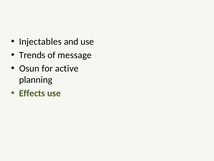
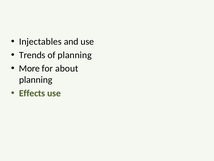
of message: message -> planning
Osun: Osun -> More
active: active -> about
